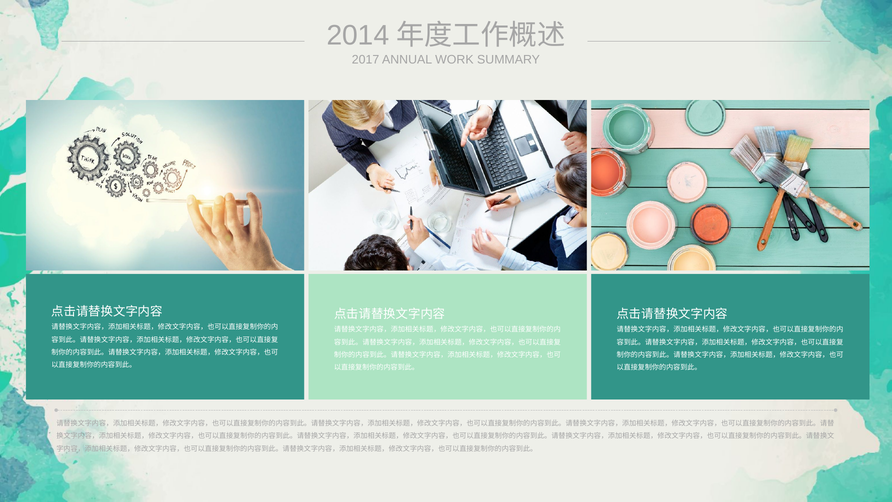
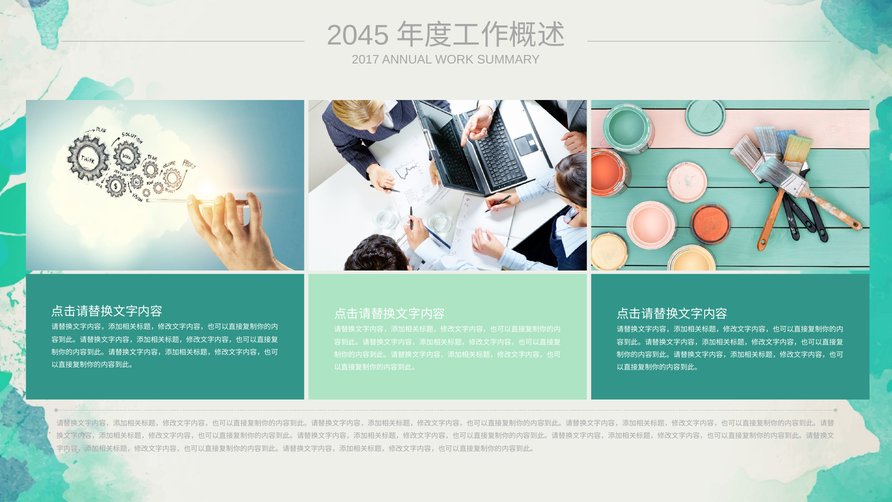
2014: 2014 -> 2045
